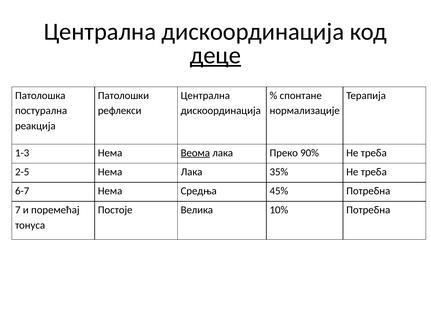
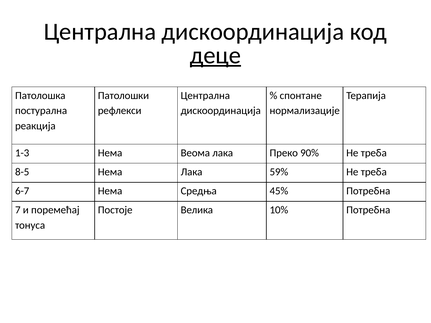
Веома underline: present -> none
2-5: 2-5 -> 8-5
35%: 35% -> 59%
